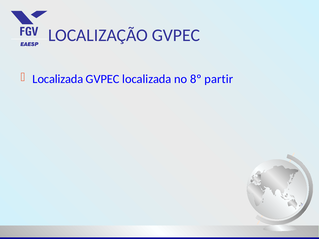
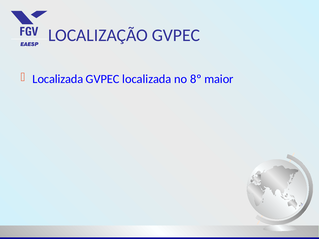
partir: partir -> maior
